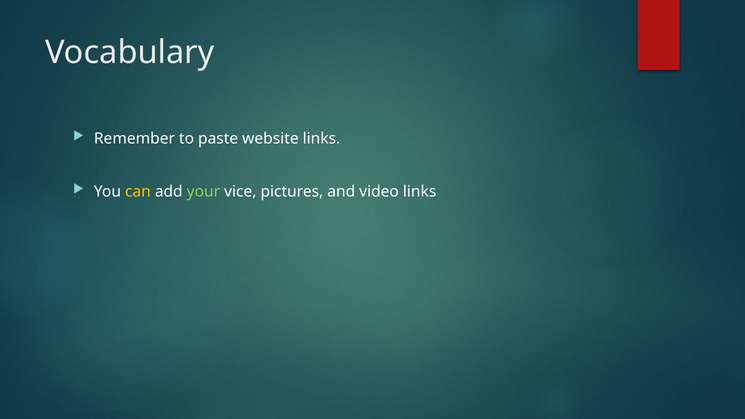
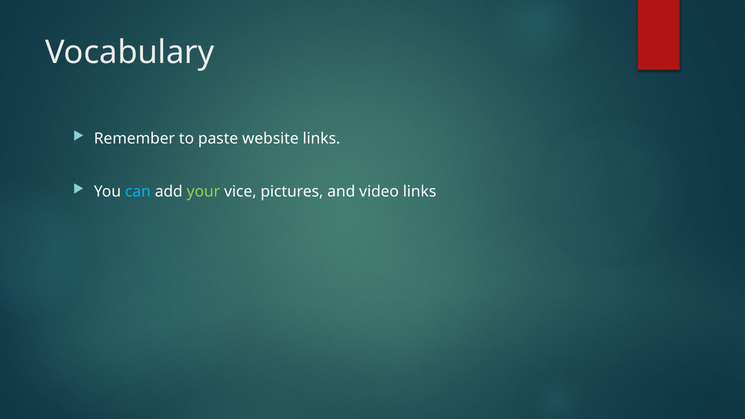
can colour: yellow -> light blue
